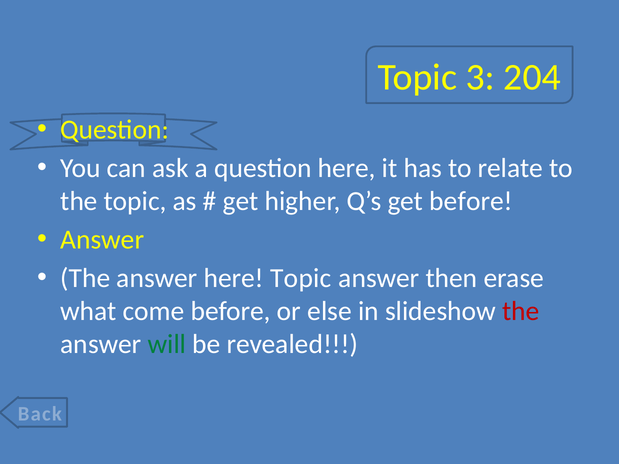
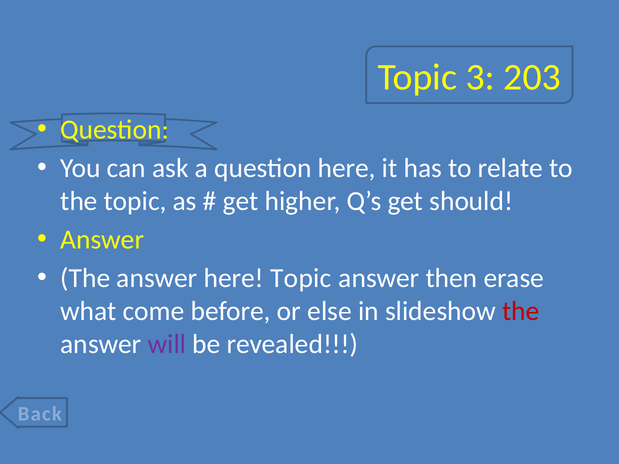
204: 204 -> 203
get before: before -> should
will colour: green -> purple
